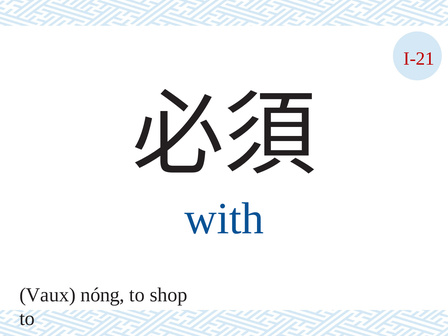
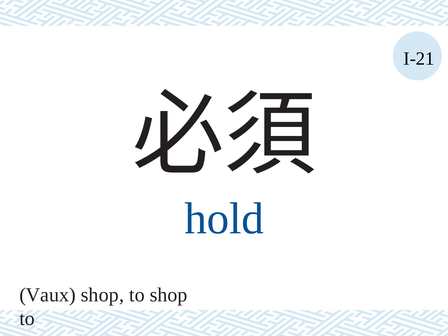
I-21 colour: red -> black
with: with -> hold
Vaux nóng: nóng -> shop
